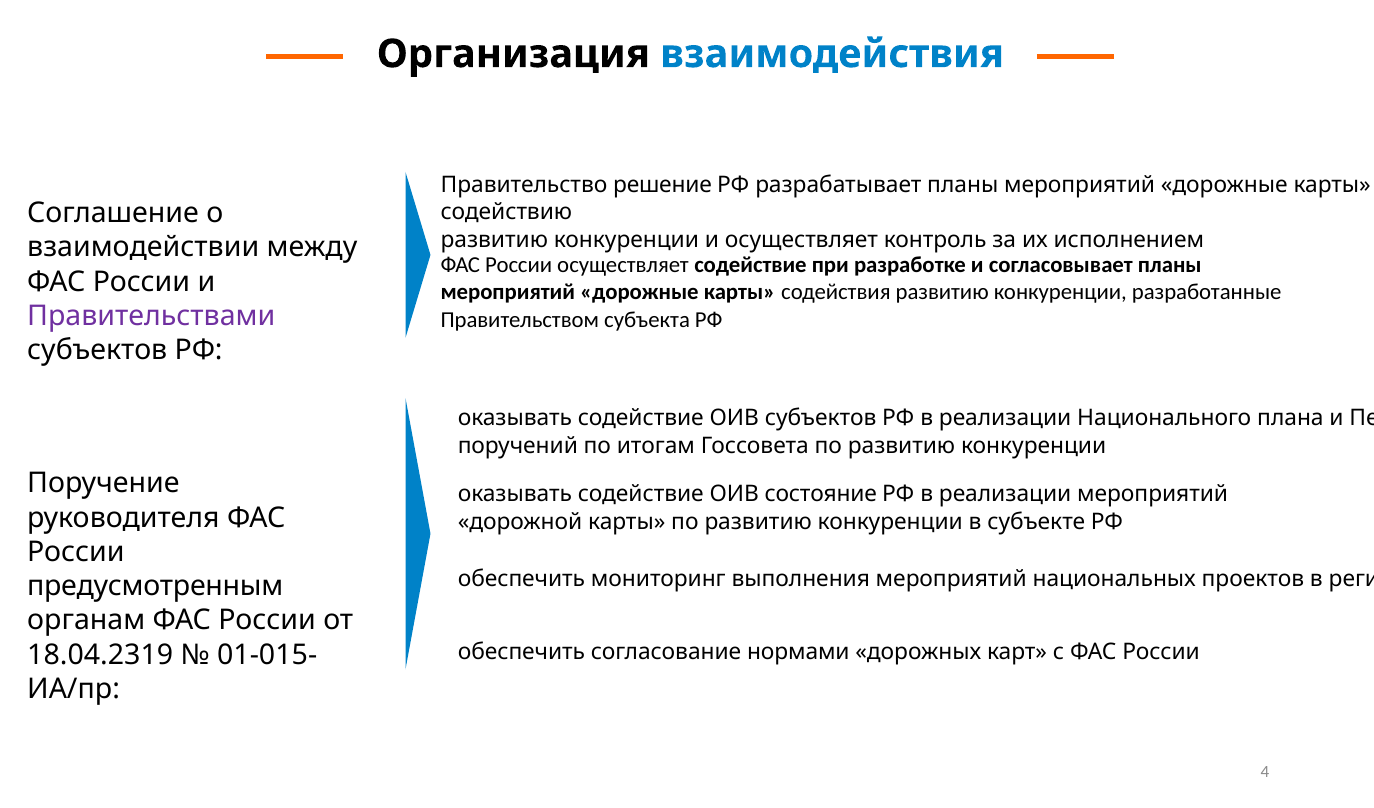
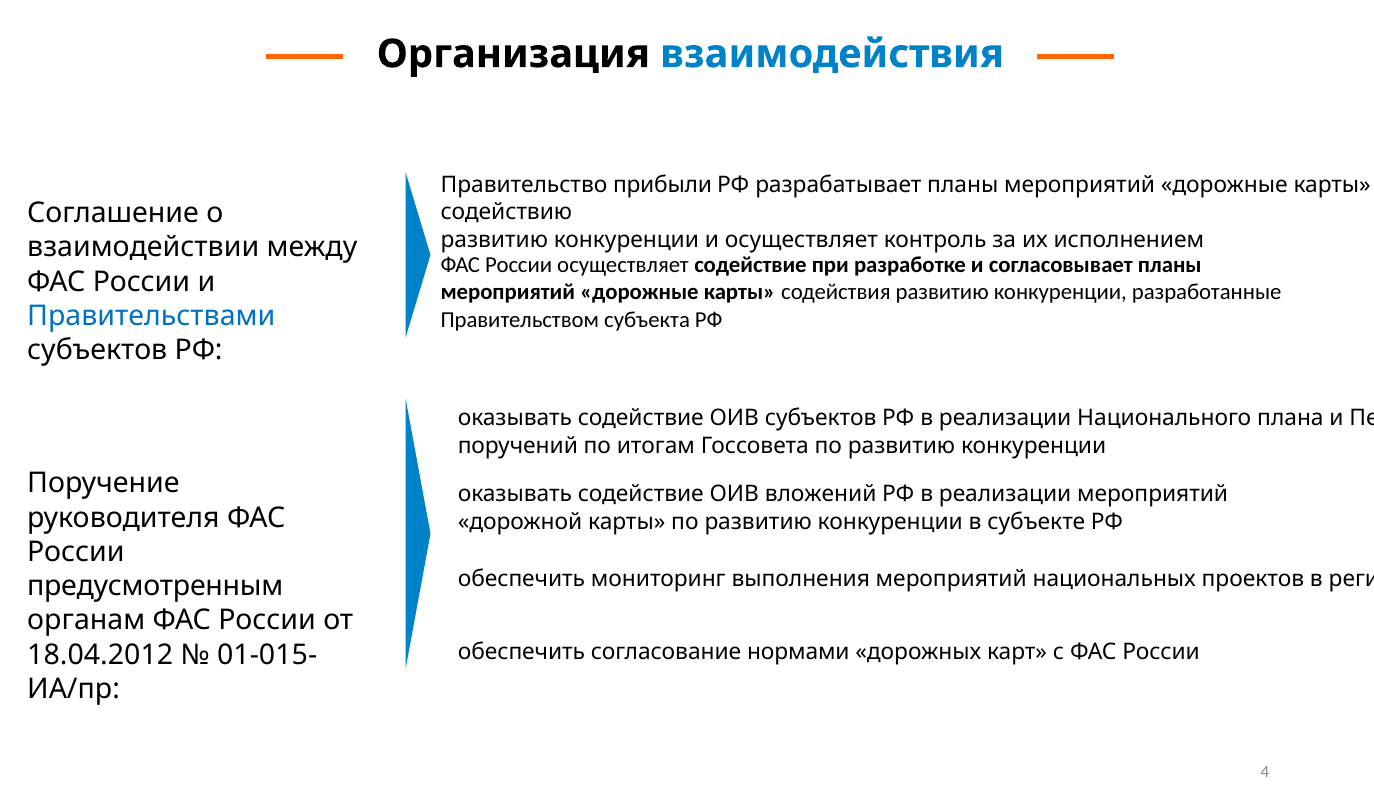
решение: решение -> прибыли
Правительствами colour: purple -> blue
состояние: состояние -> вложений
18.04.2319: 18.04.2319 -> 18.04.2012
